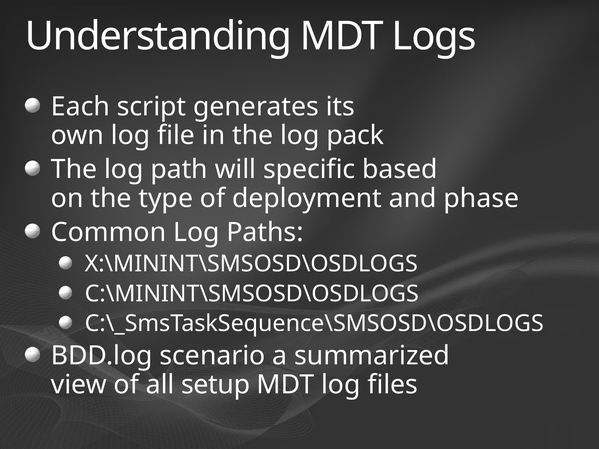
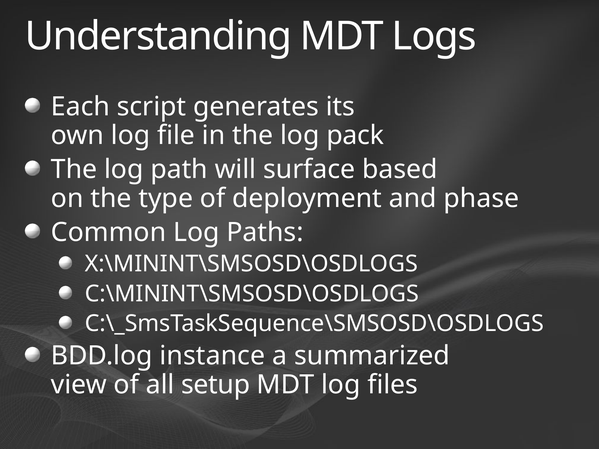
specific: specific -> surface
scenario: scenario -> instance
